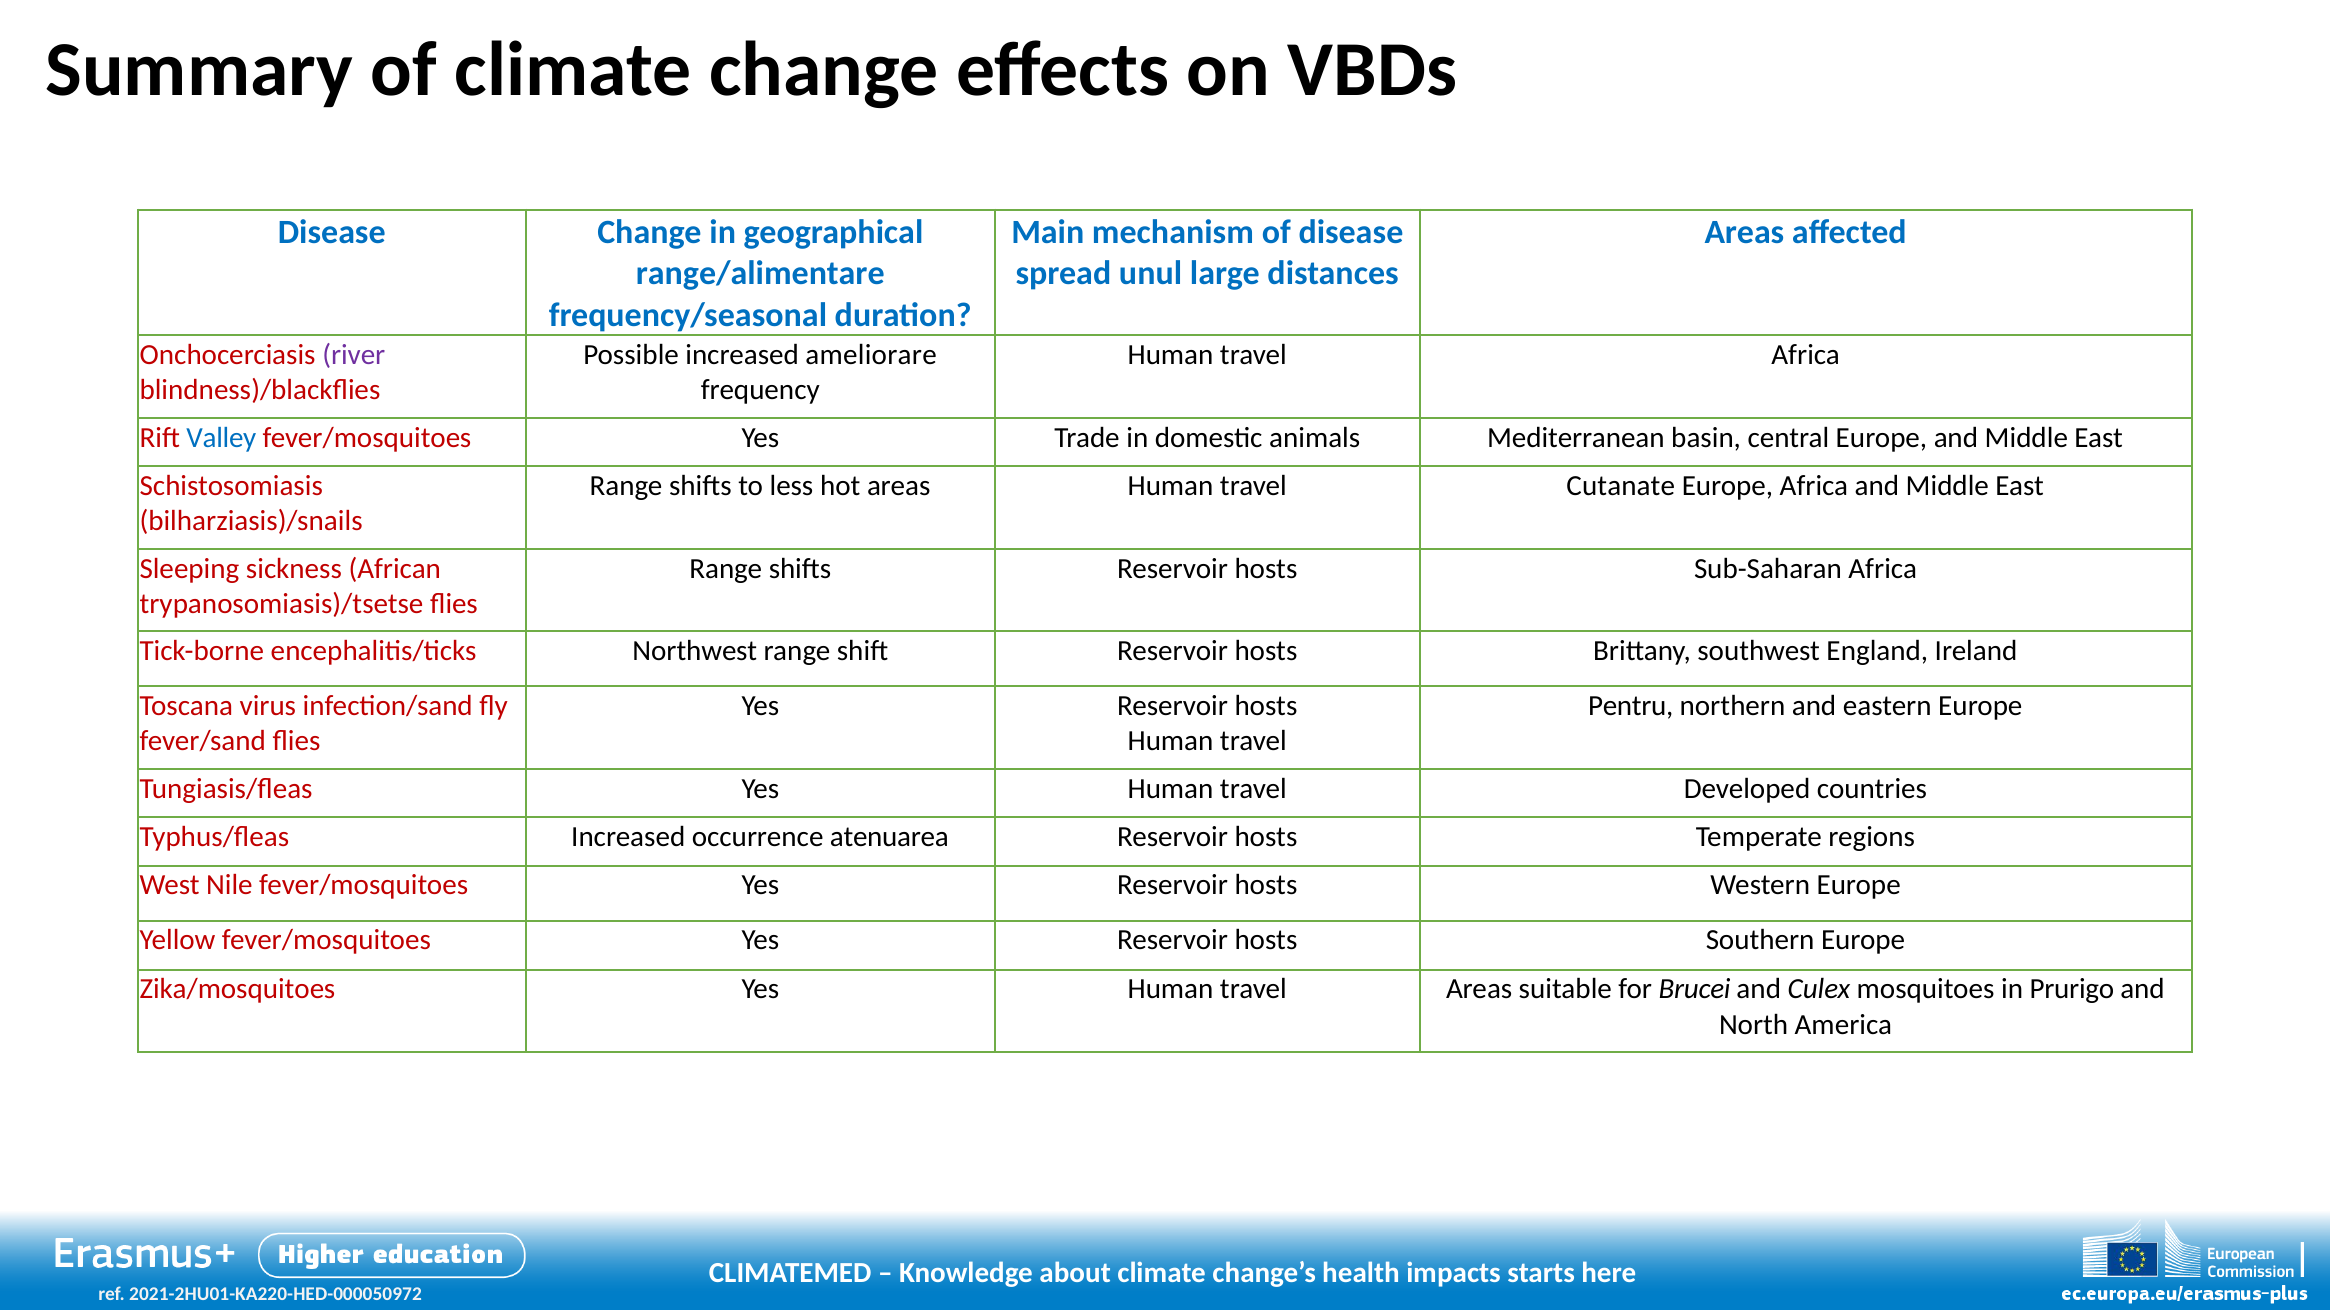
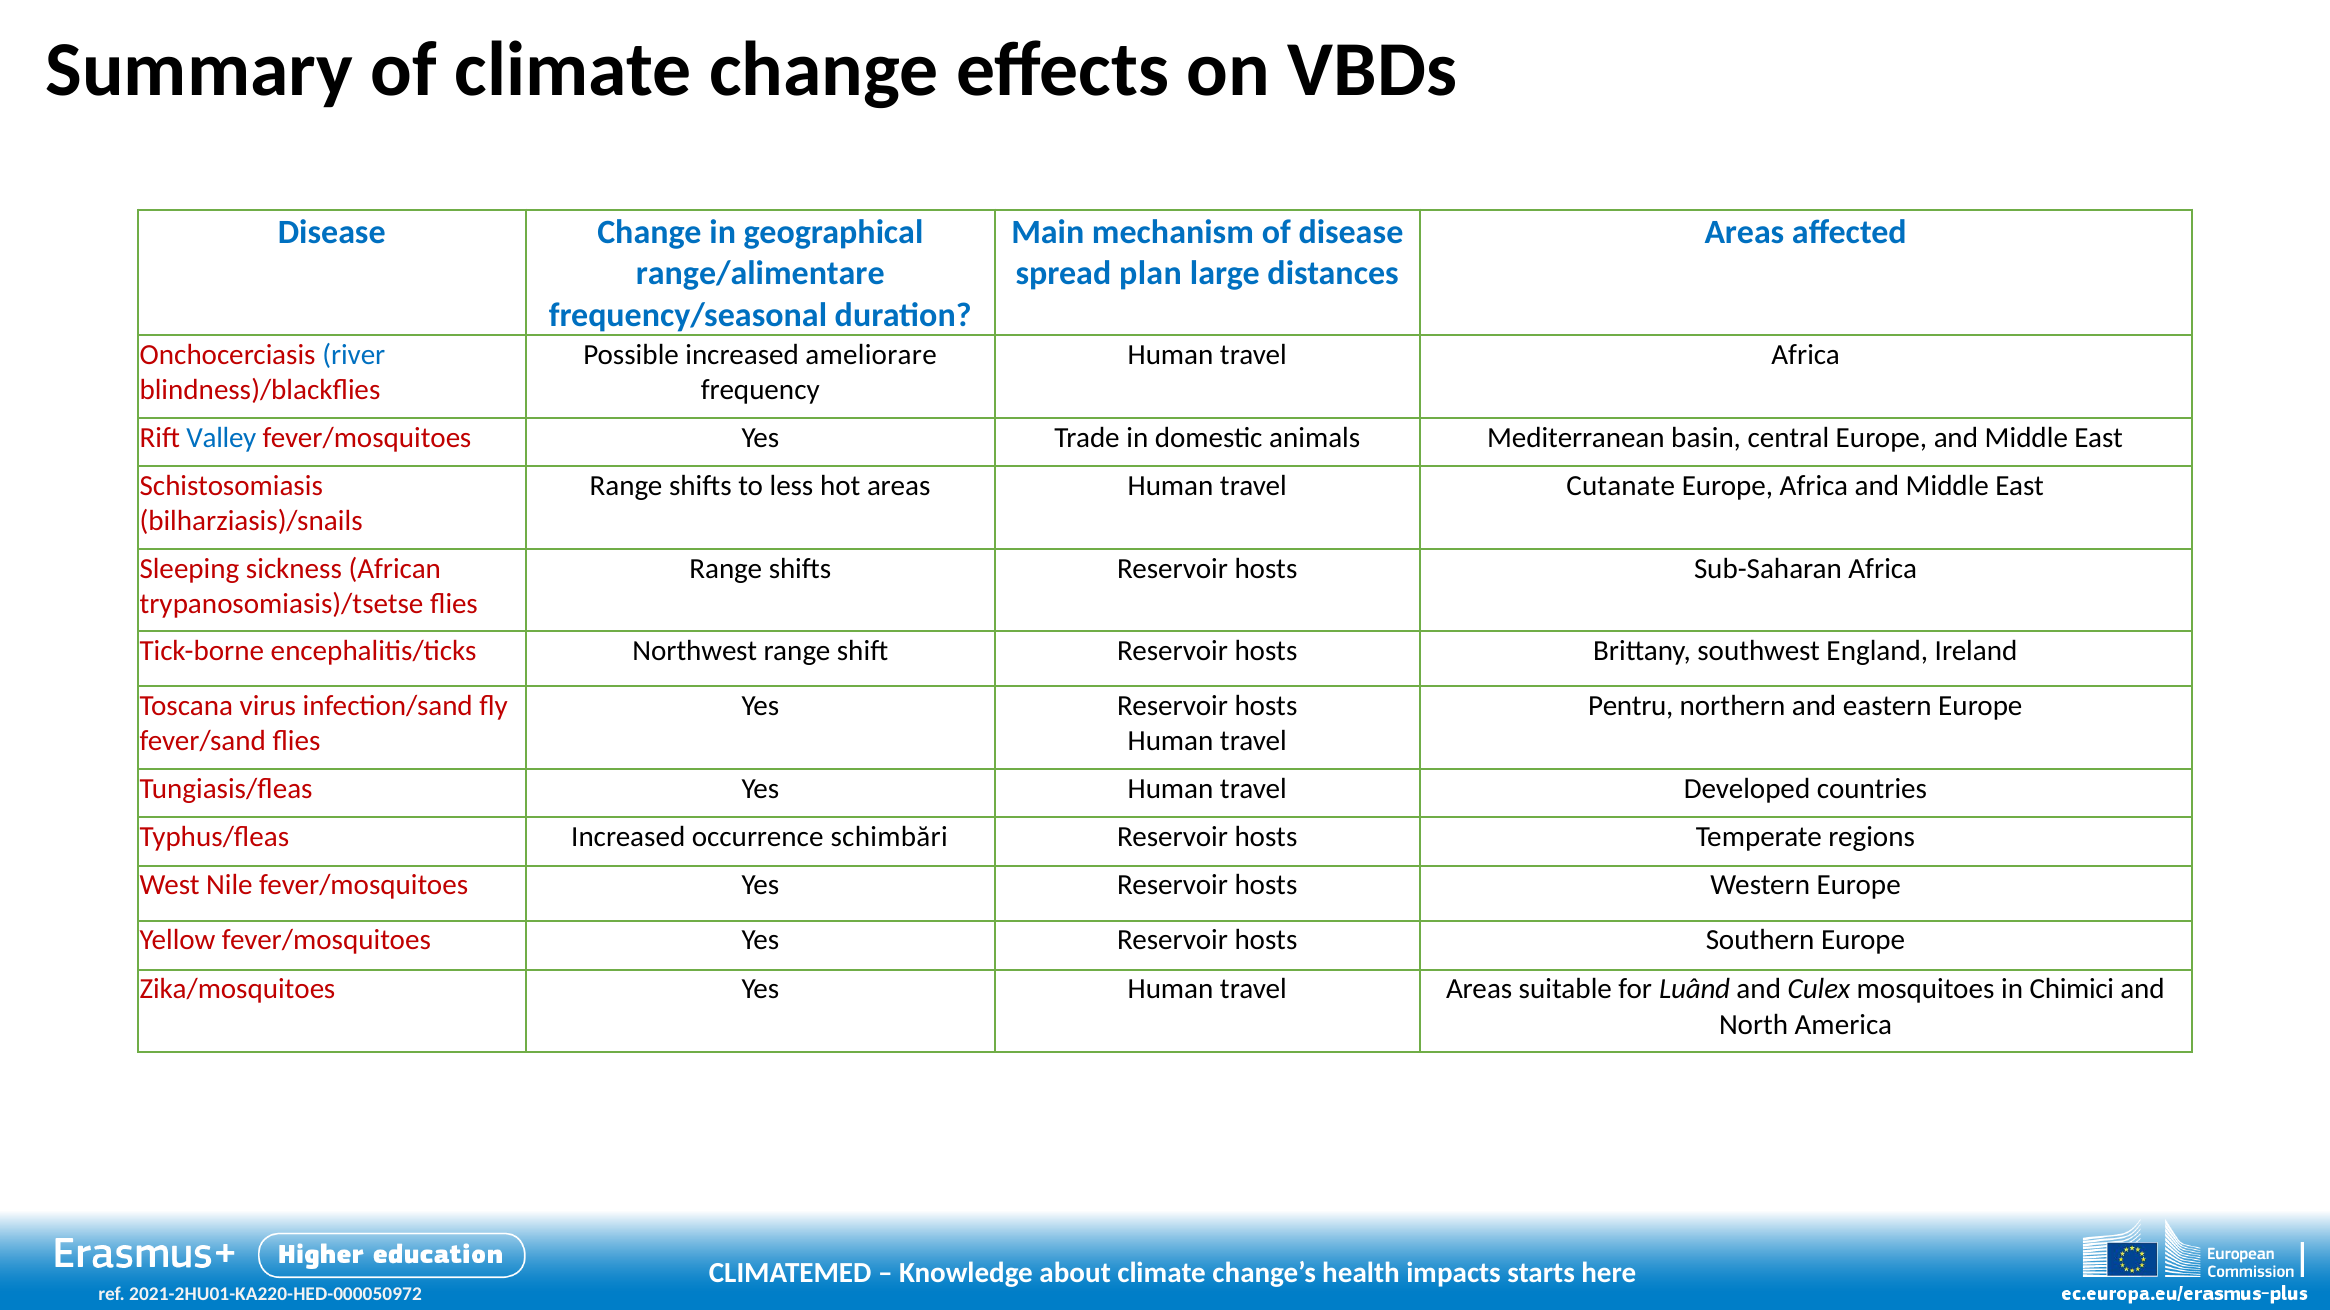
unul: unul -> plan
river colour: purple -> blue
atenuarea: atenuarea -> schimbări
Brucei: Brucei -> Luând
Prurigo: Prurigo -> Chimici
